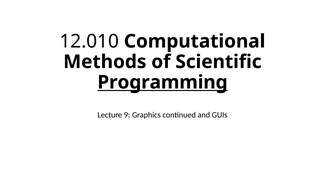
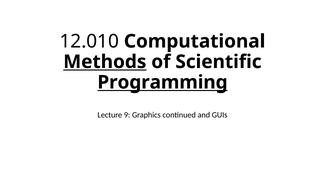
Methods underline: none -> present
